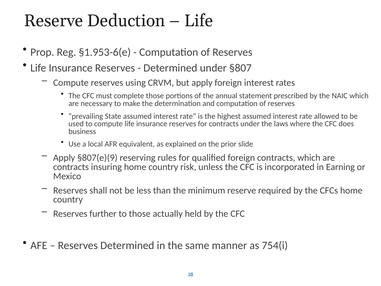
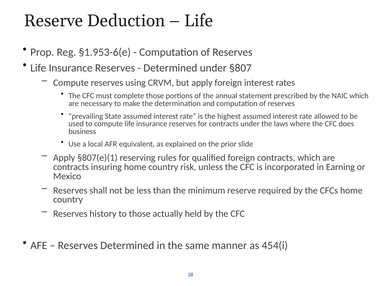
§807(e)(9: §807(e)(9 -> §807(e)(1
further: further -> history
754(i: 754(i -> 454(i
